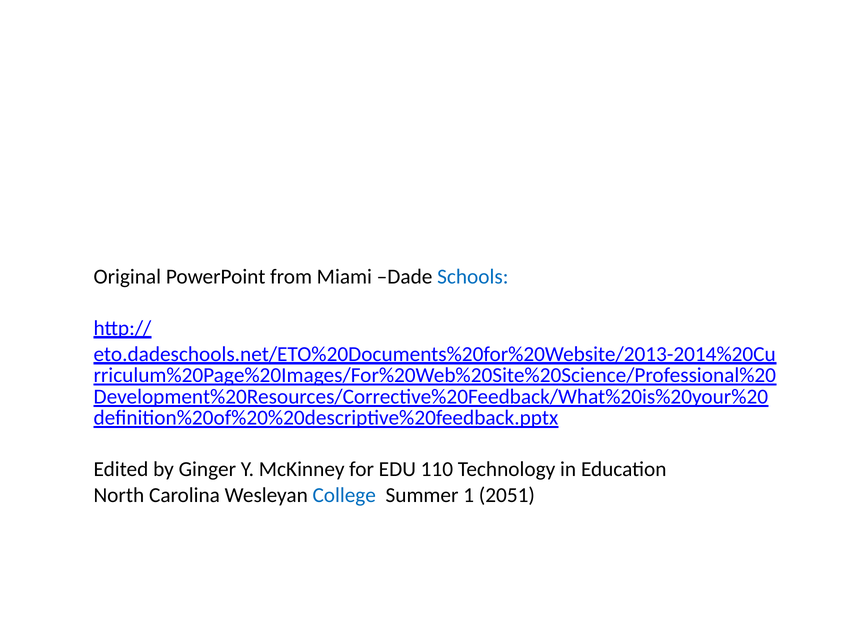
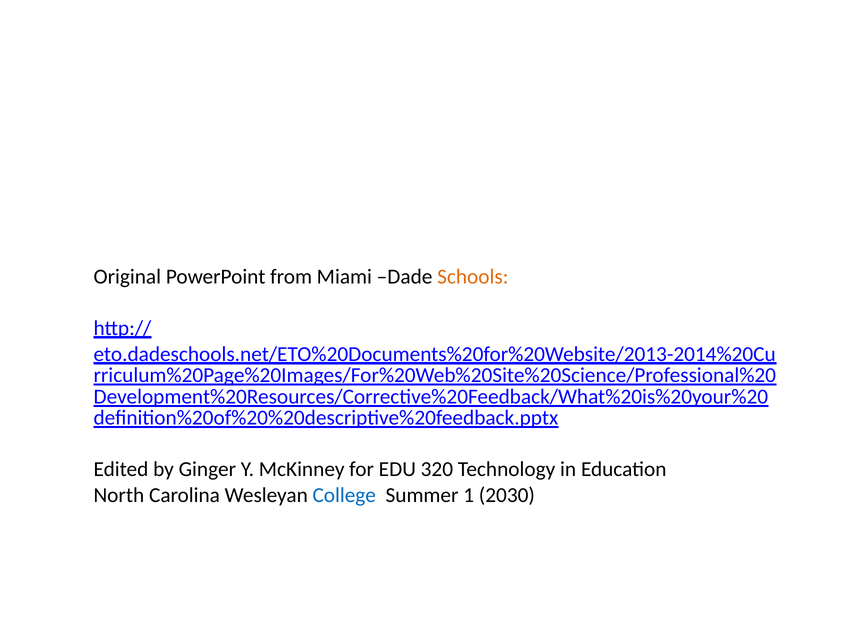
Schools colour: blue -> orange
110: 110 -> 320
2051: 2051 -> 2030
